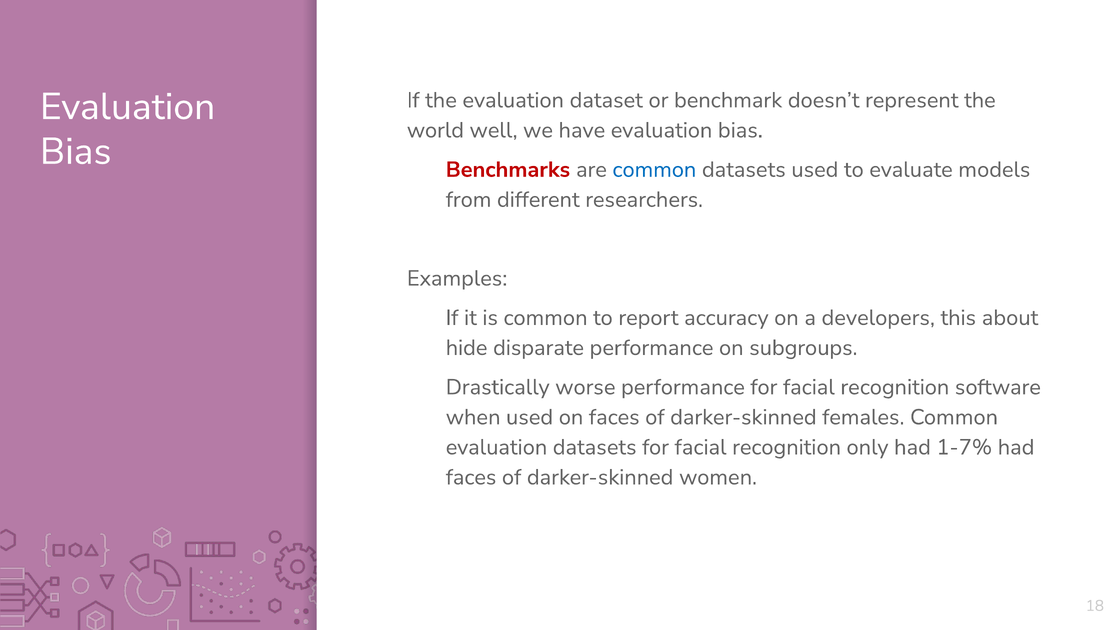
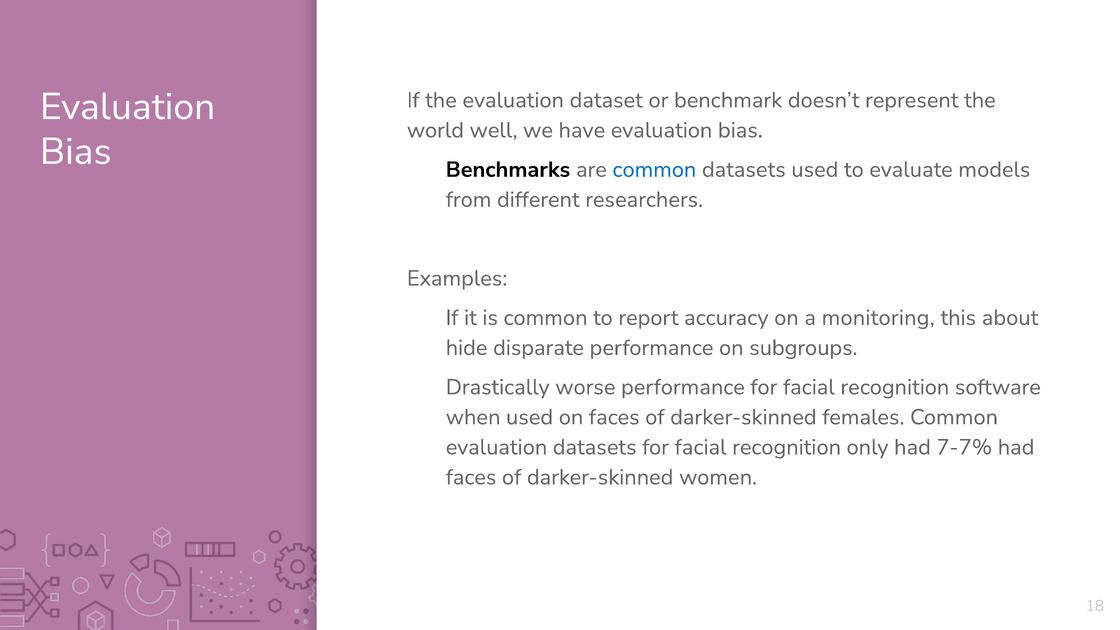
Benchmarks colour: red -> black
developers: developers -> monitoring
1-7%: 1-7% -> 7-7%
